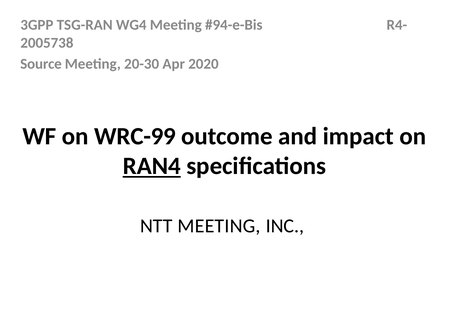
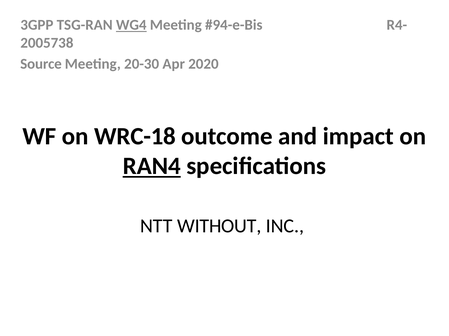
WG4 underline: none -> present
WRC-99: WRC-99 -> WRC-18
NTT MEETING: MEETING -> WITHOUT
